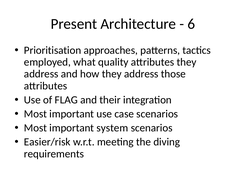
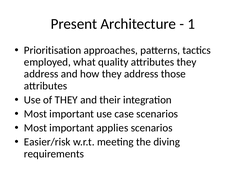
6: 6 -> 1
of FLAG: FLAG -> THEY
system: system -> applies
